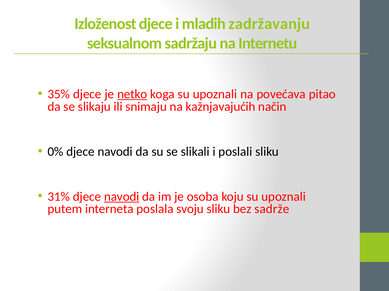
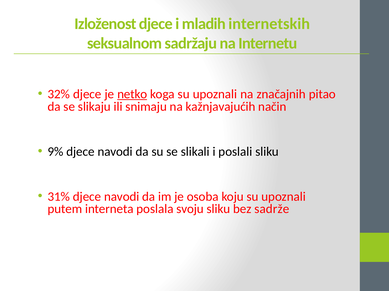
zadržavanju: zadržavanju -> internetskih
35%: 35% -> 32%
povećava: povećava -> značajnih
0%: 0% -> 9%
navodi at (122, 197) underline: present -> none
